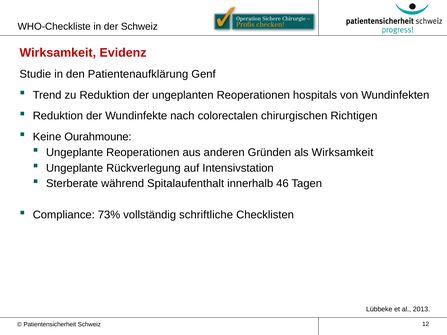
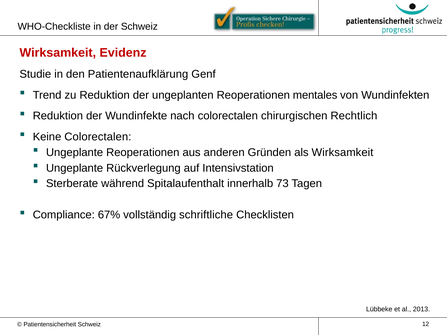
hospitals: hospitals -> mentales
Richtigen: Richtigen -> Rechtlich
Keine Ourahmoune: Ourahmoune -> Colorectalen
46: 46 -> 73
73%: 73% -> 67%
